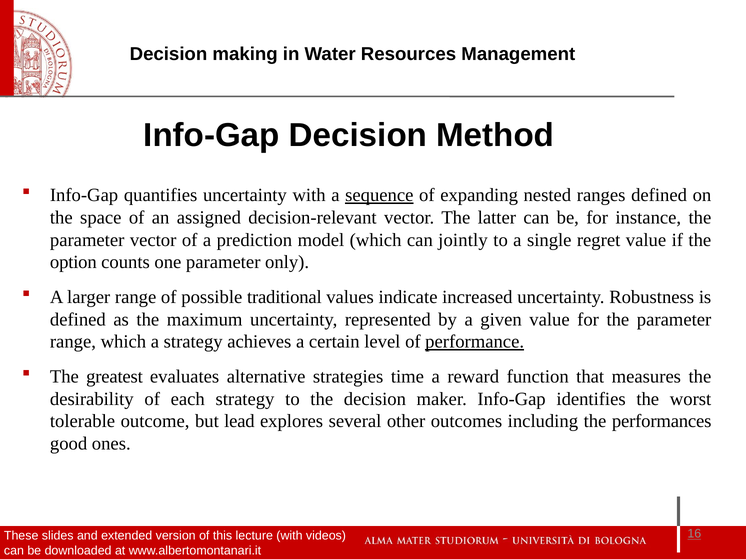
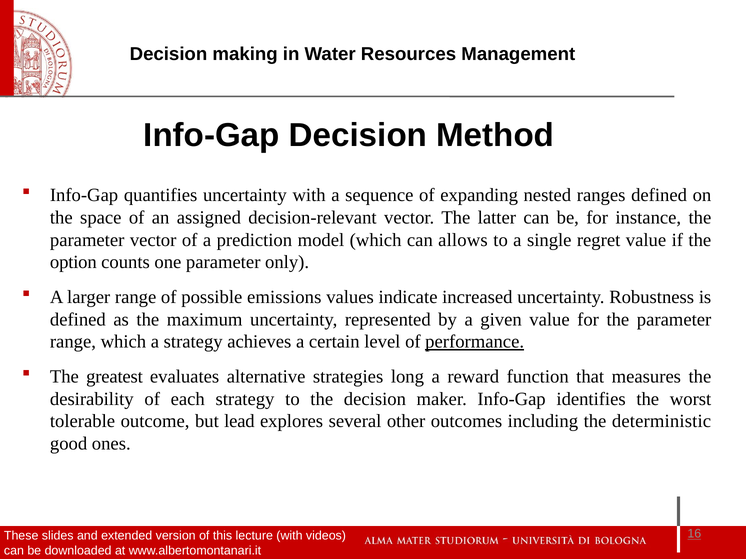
sequence underline: present -> none
jointly: jointly -> allows
traditional: traditional -> emissions
time: time -> long
performances: performances -> deterministic
